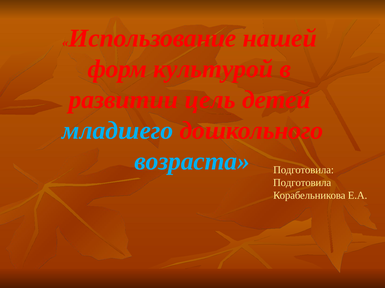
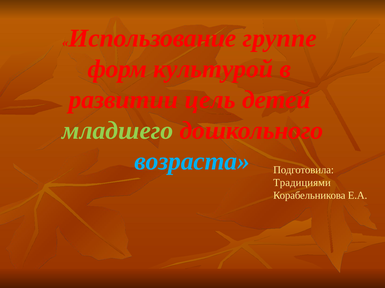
нашей: нашей -> группе
младшего colour: light blue -> light green
Подготовила at (302, 183): Подготовила -> Традициями
